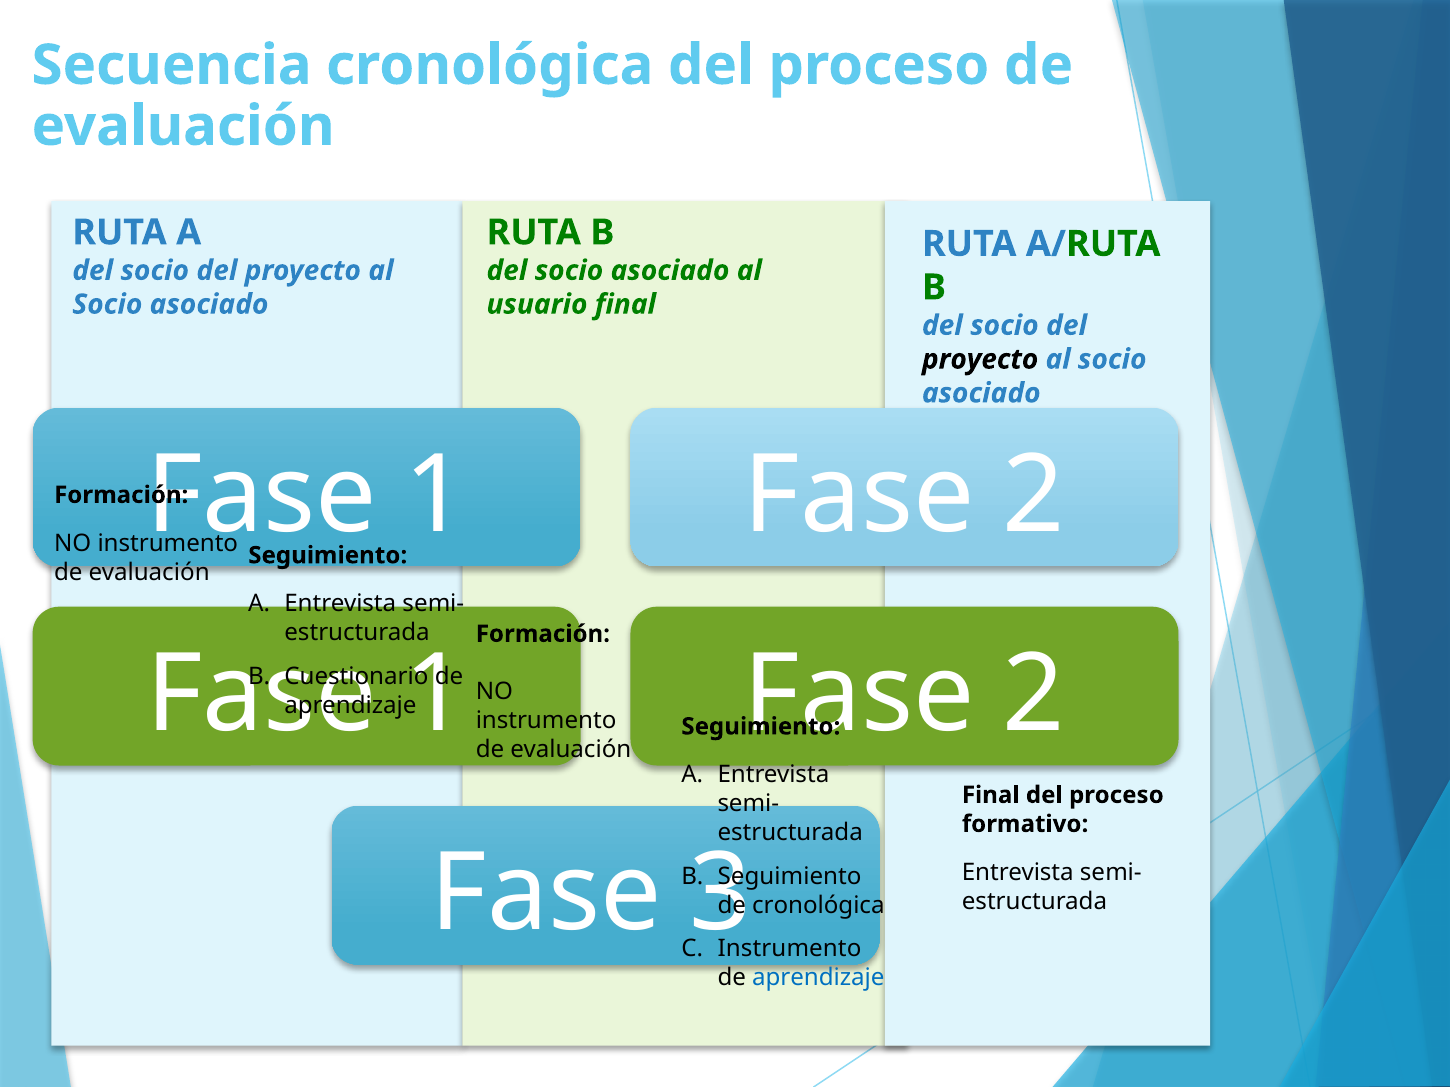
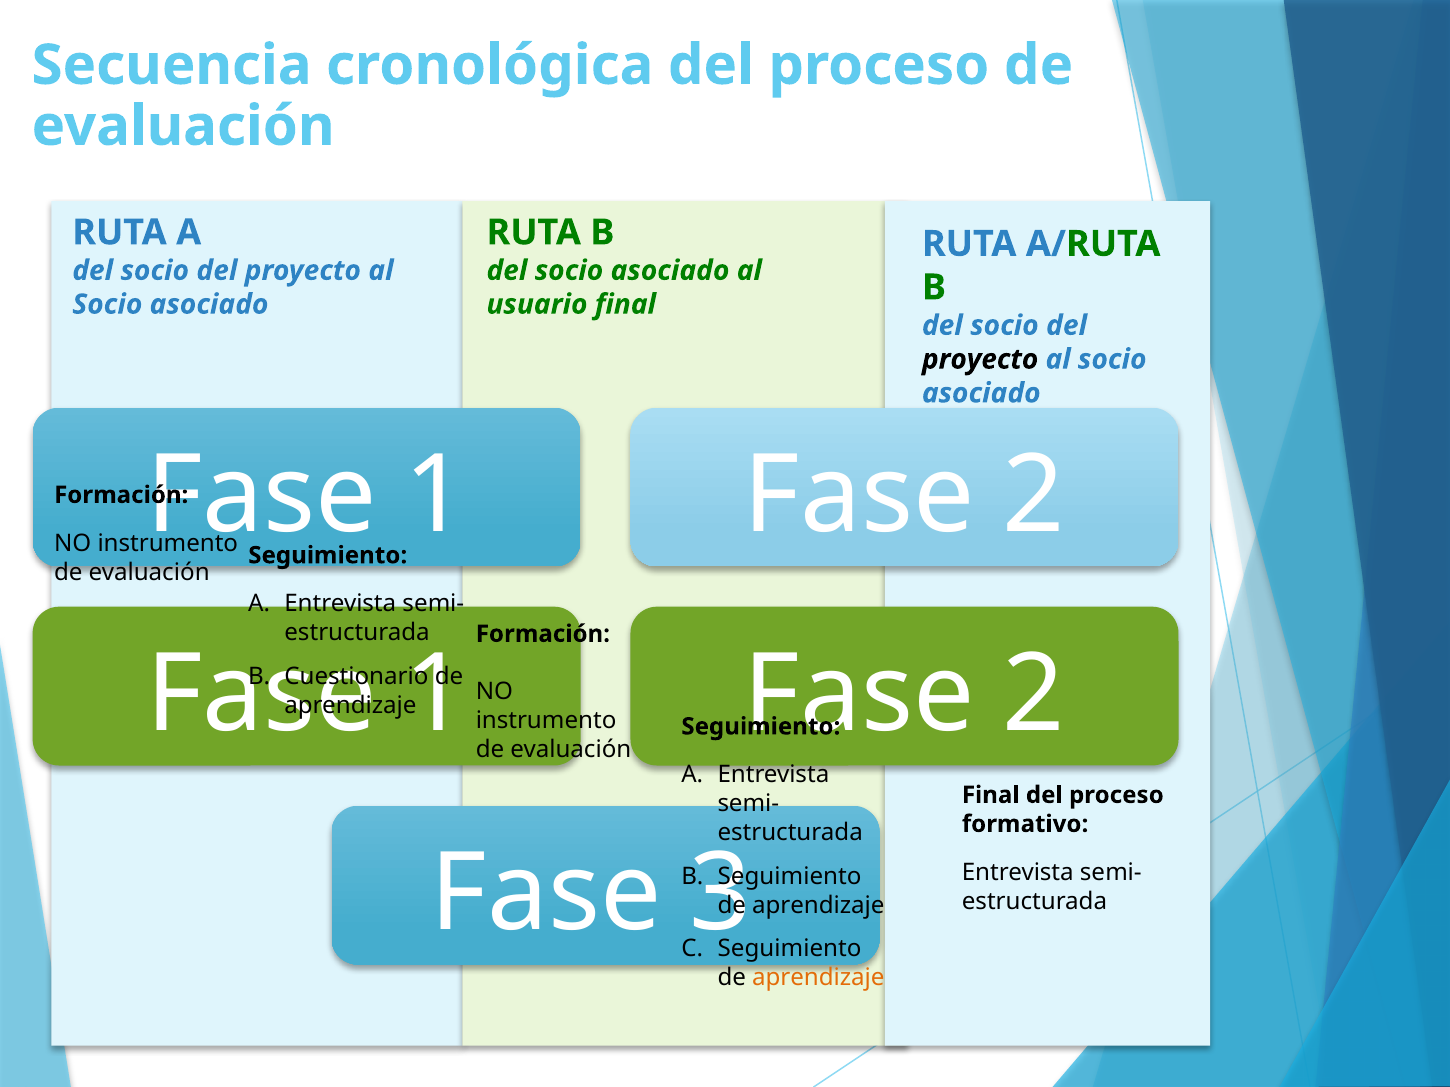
cronológica at (818, 906): cronológica -> aprendizaje
Instrumento at (789, 949): Instrumento -> Seguimiento
aprendizaje at (818, 978) colour: blue -> orange
